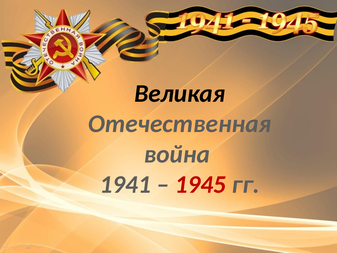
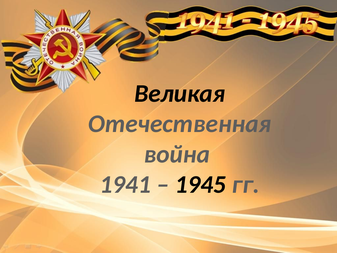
1945 colour: red -> black
